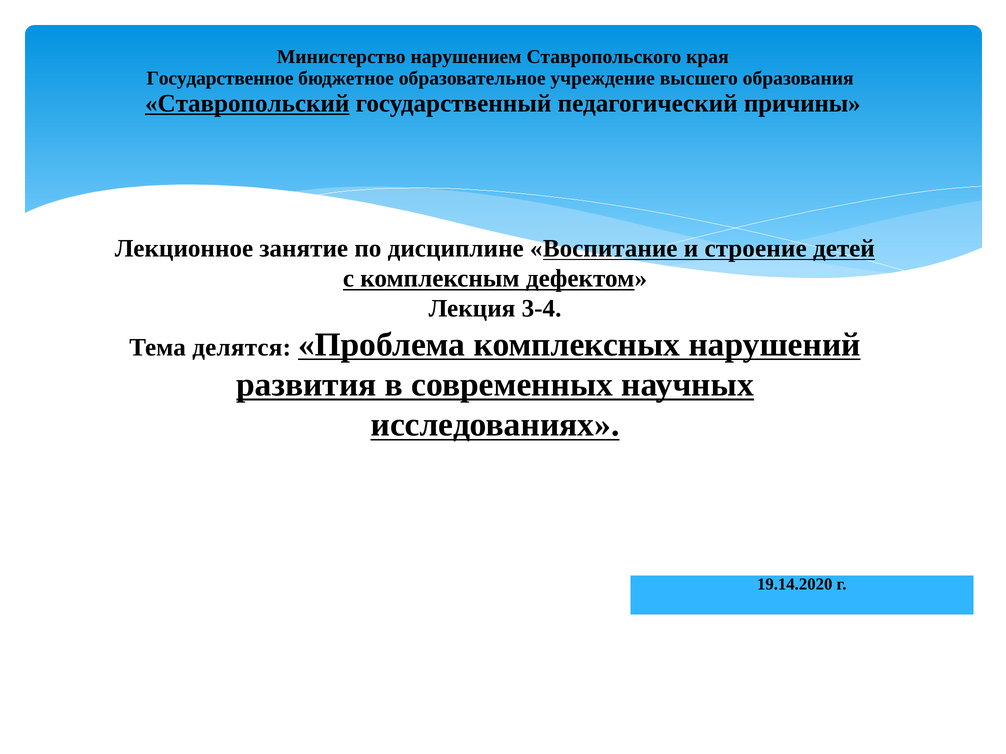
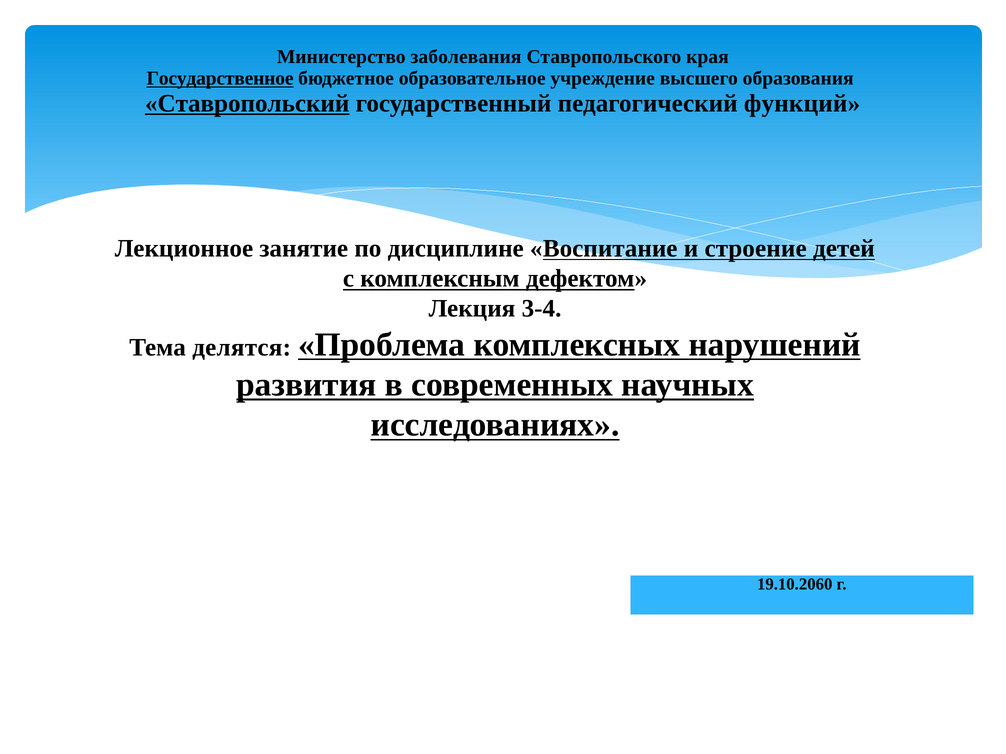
нарушением: нарушением -> заболевания
Государственное underline: none -> present
причины: причины -> функций
19.14.2020: 19.14.2020 -> 19.10.2060
